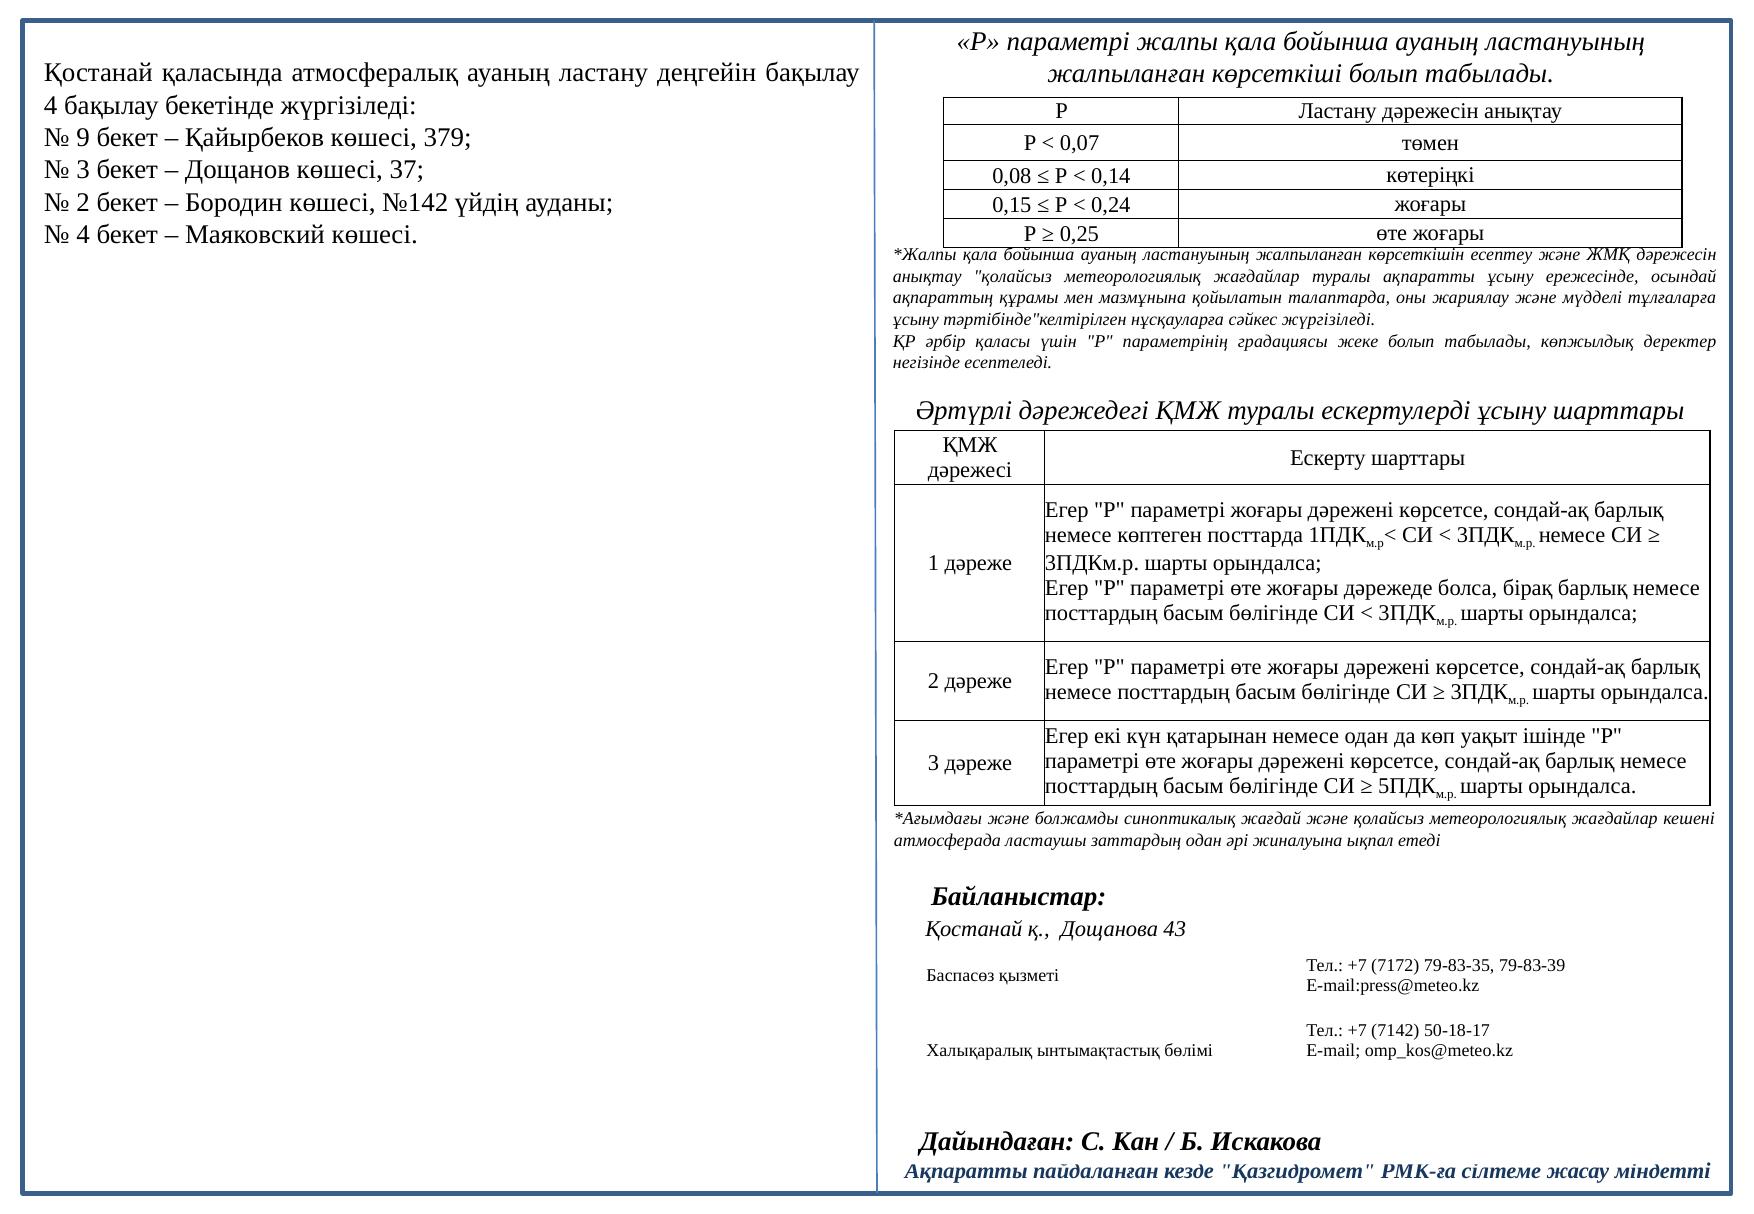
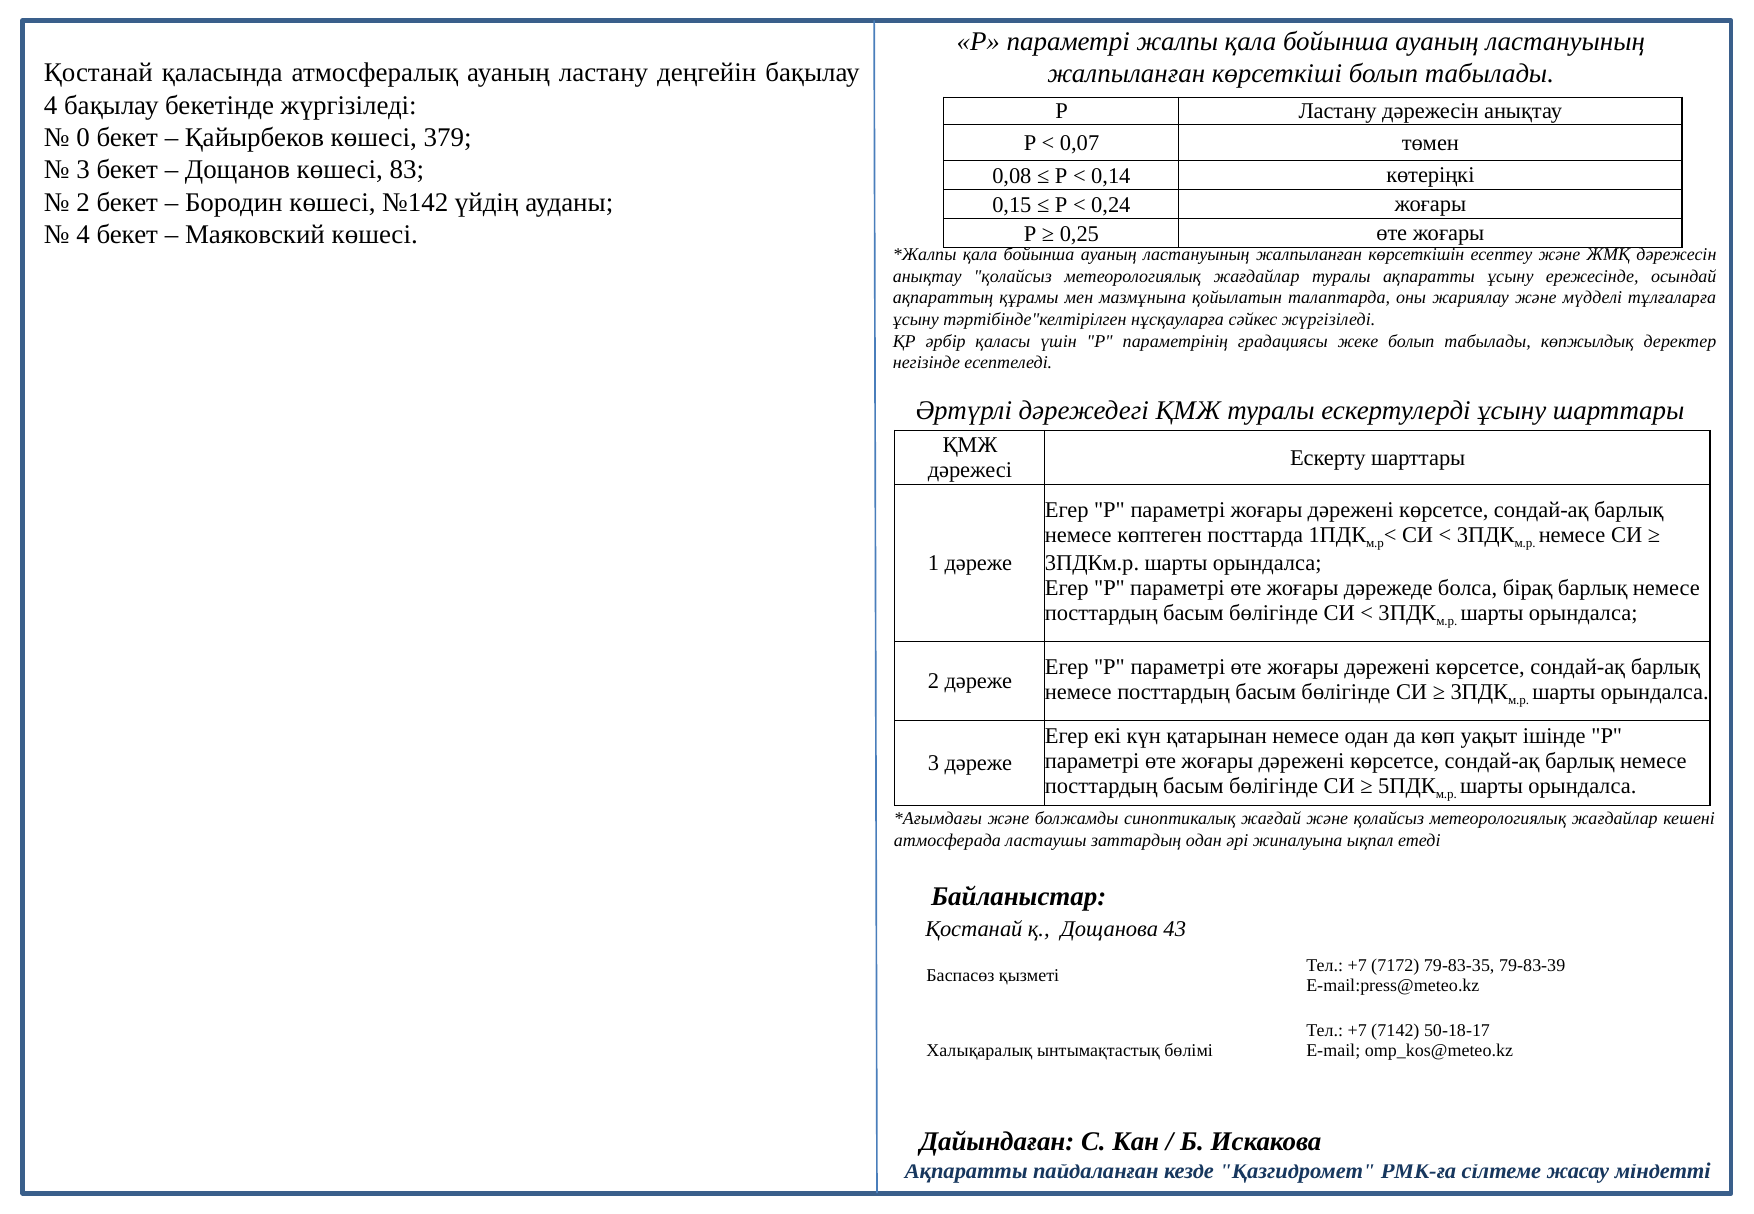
9: 9 -> 0
37: 37 -> 83
